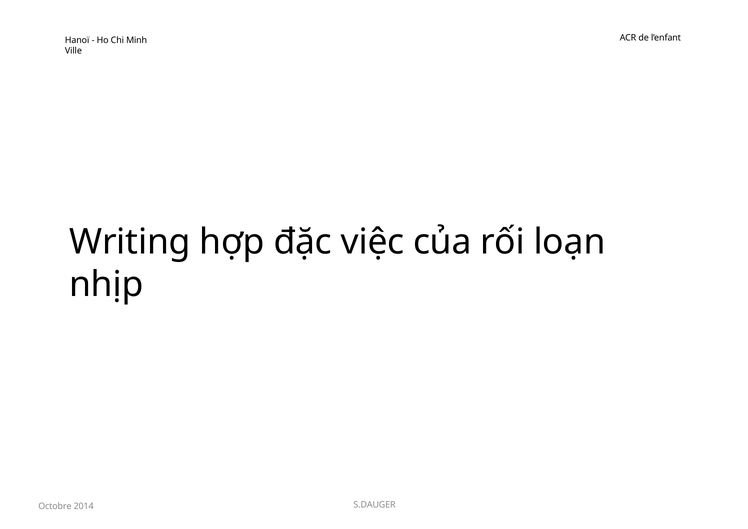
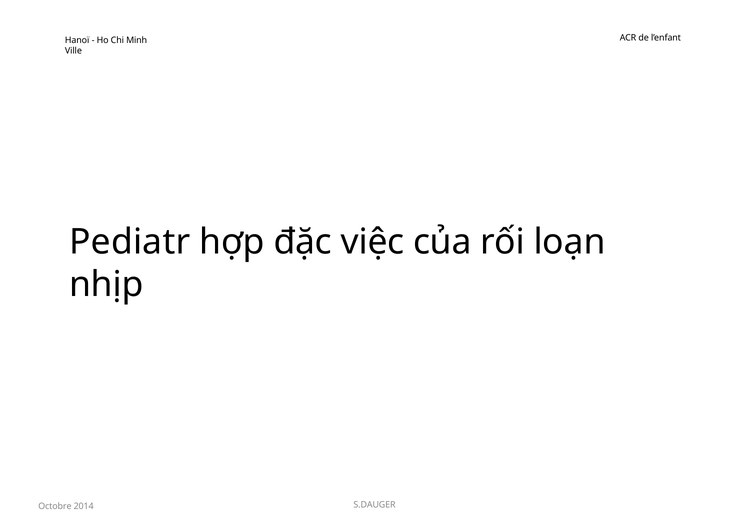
Writing: Writing -> Pediatr
